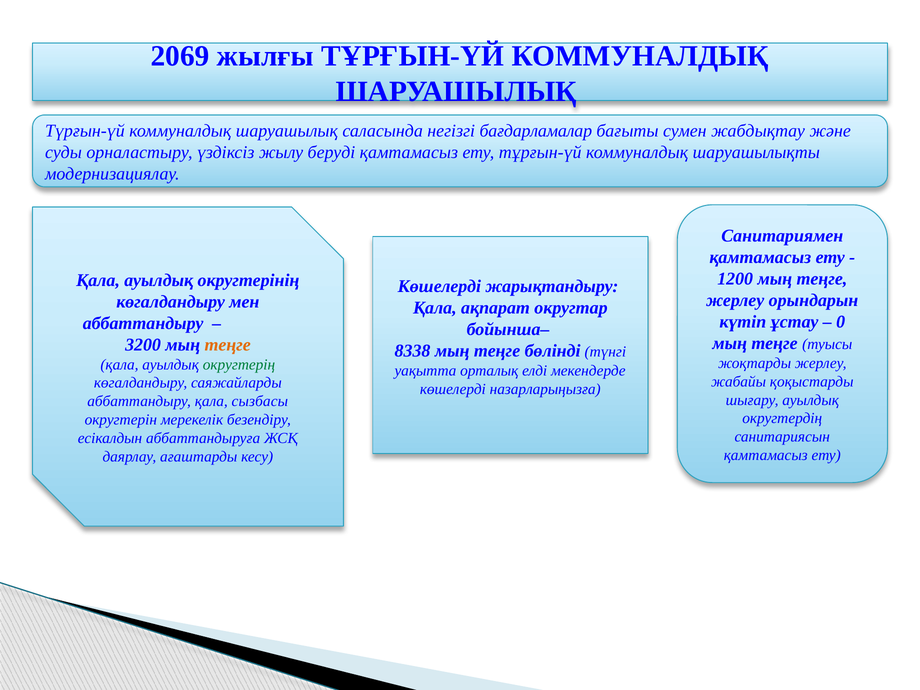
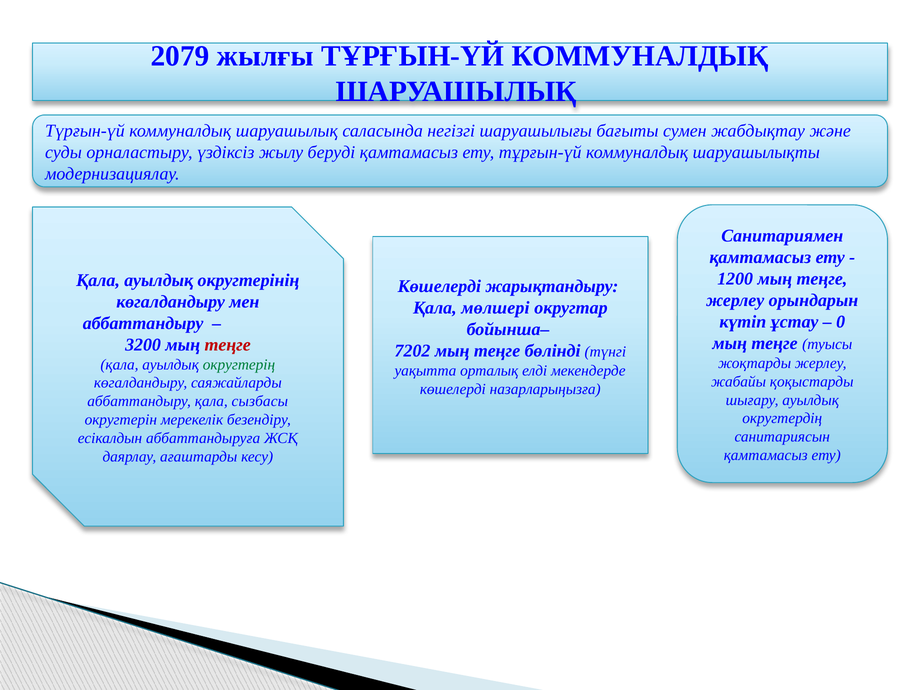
2069: 2069 -> 2079
бағдарламалар: бағдарламалар -> шаруашылығы
ақпарат: ақпарат -> мөлшері
теңге at (228, 345) colour: orange -> red
8338: 8338 -> 7202
